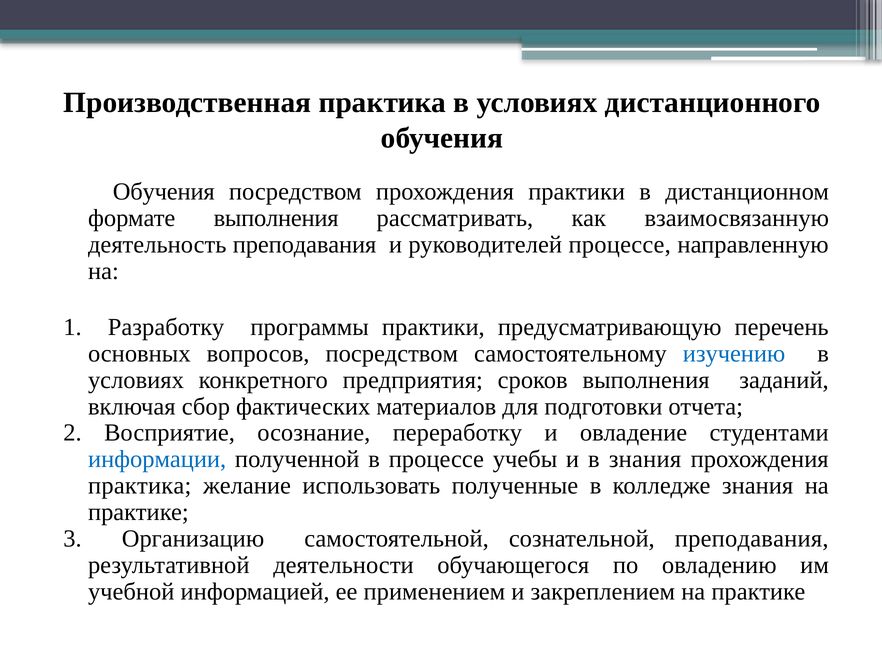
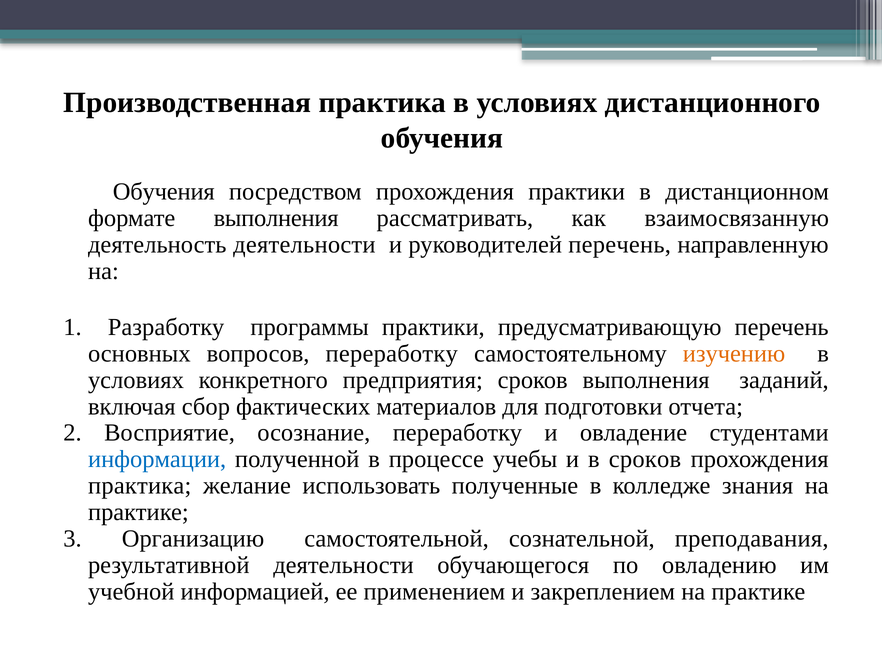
деятельность преподавания: преподавания -> деятельности
руководителей процессе: процессе -> перечень
вопросов посредством: посредством -> переработку
изучению colour: blue -> orange
в знания: знания -> сроков
